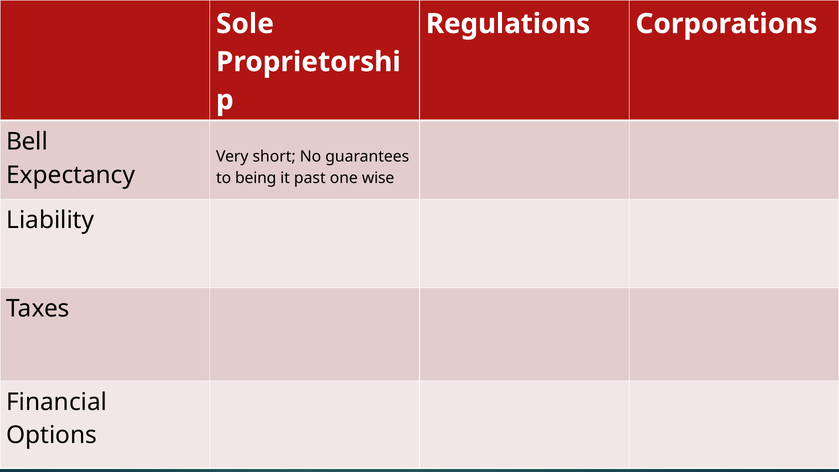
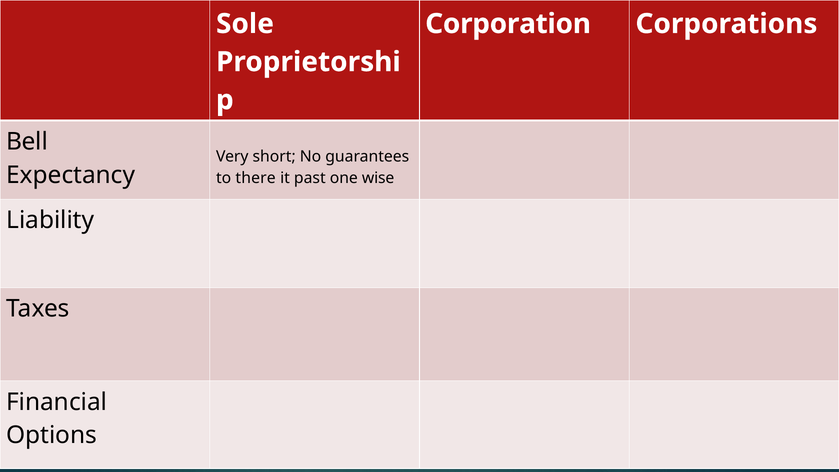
Regulations: Regulations -> Corporation
being: being -> there
